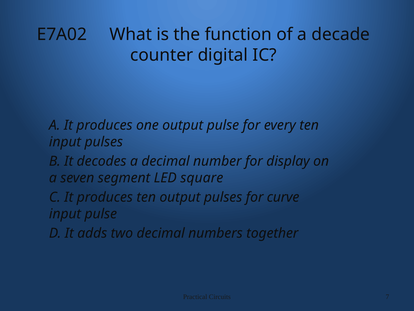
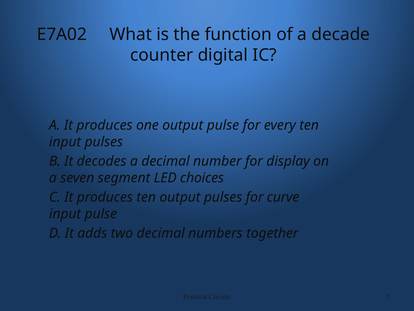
square: square -> choices
